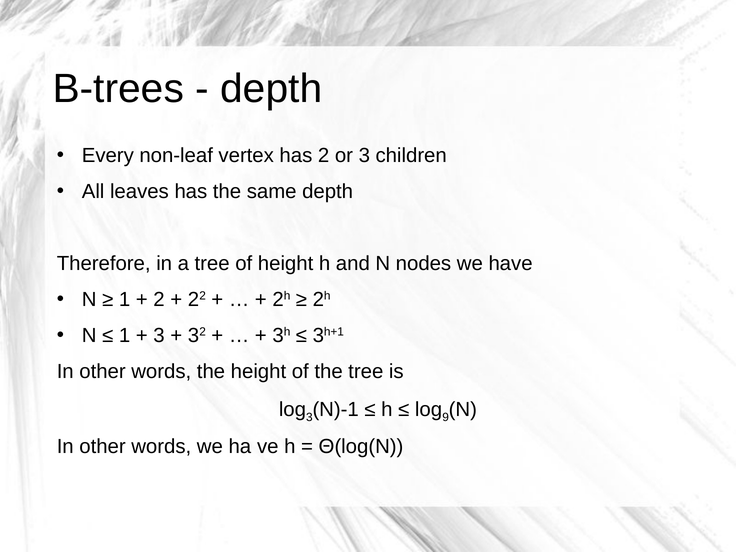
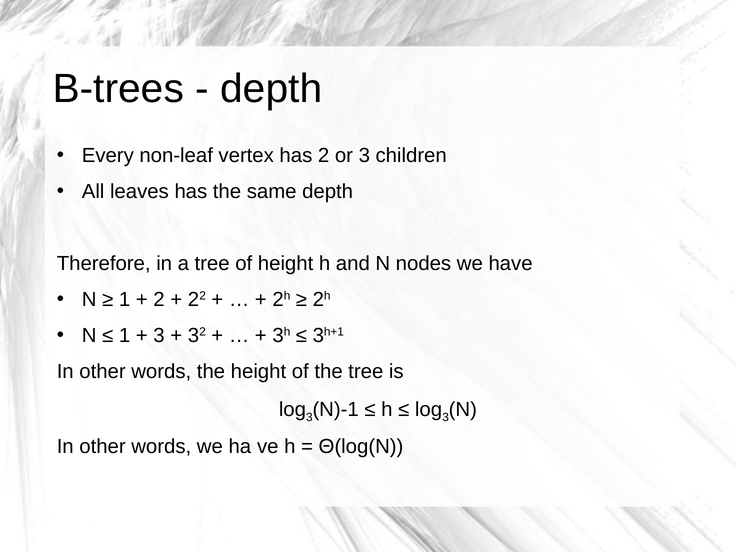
9 at (446, 417): 9 -> 3
